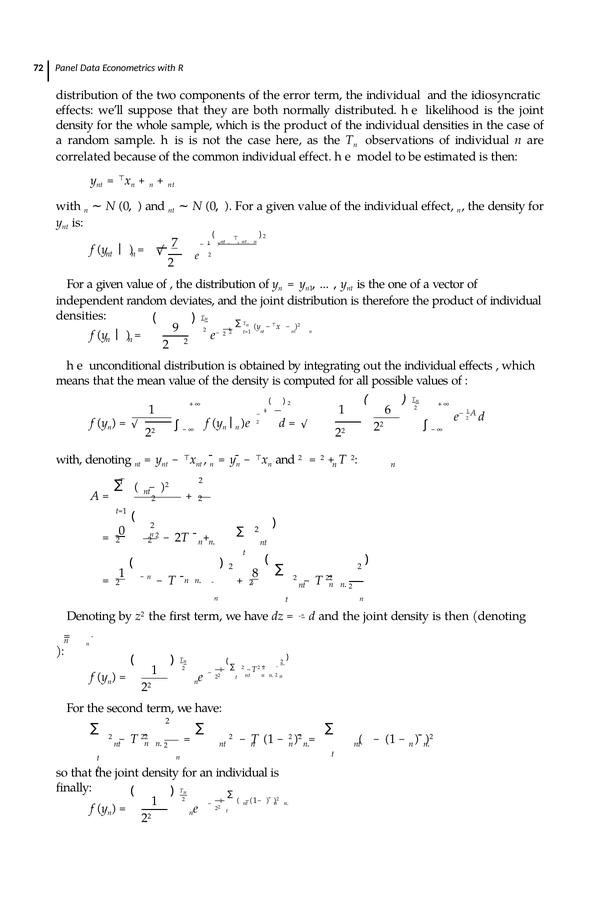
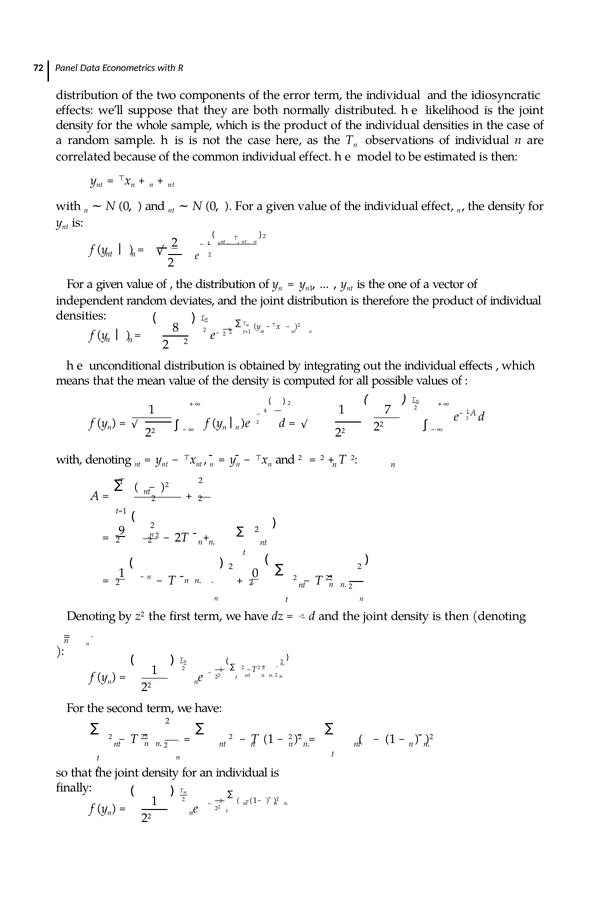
7 at (175, 242): 7 -> 2
9: 9 -> 8
6: 6 -> 7
0 at (122, 531): 0 -> 9
8 at (255, 573): 8 -> 0
